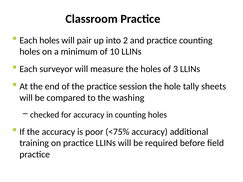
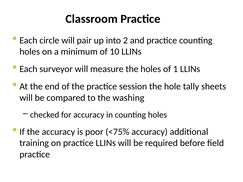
Each holes: holes -> circle
3: 3 -> 1
